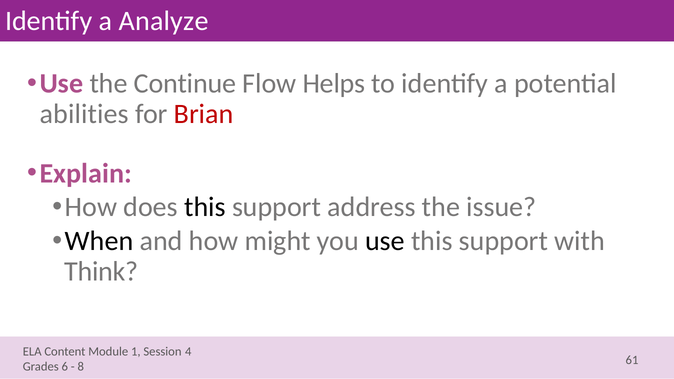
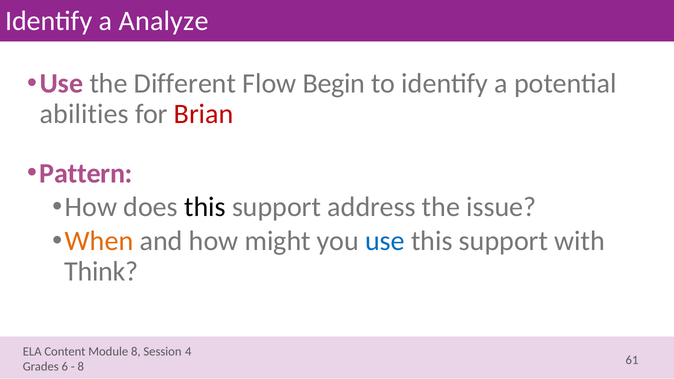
Continue: Continue -> Different
Helps: Helps -> Begin
Explain: Explain -> Pattern
When colour: black -> orange
use at (385, 241) colour: black -> blue
1 at (136, 352): 1 -> 8
